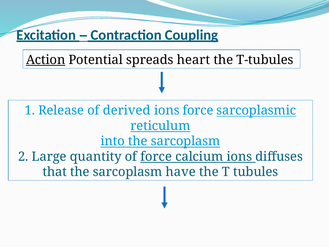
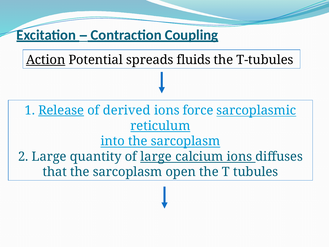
heart: heart -> fluids
Release underline: none -> present
of force: force -> large
have: have -> open
